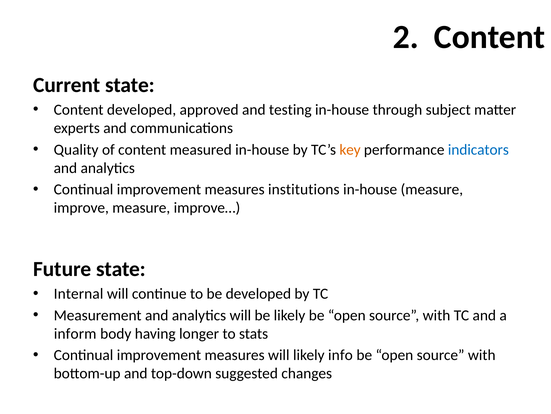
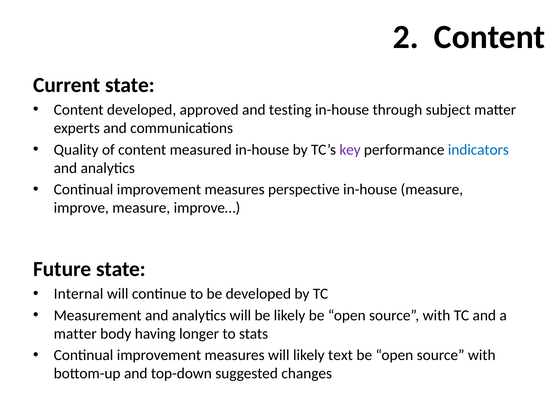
key colour: orange -> purple
institutions: institutions -> perspective
inform at (75, 333): inform -> matter
info: info -> text
